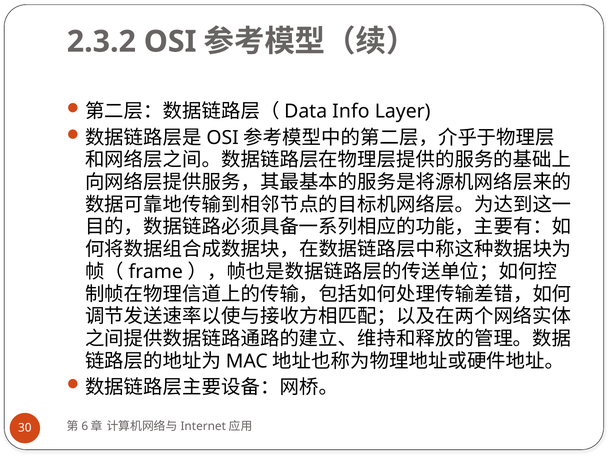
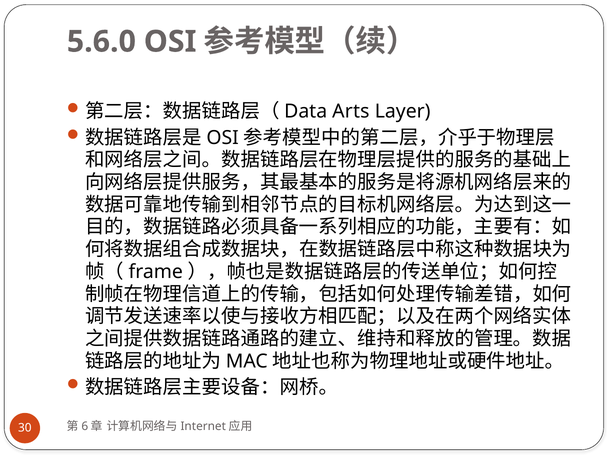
2.3.2: 2.3.2 -> 5.6.0
Info: Info -> Arts
